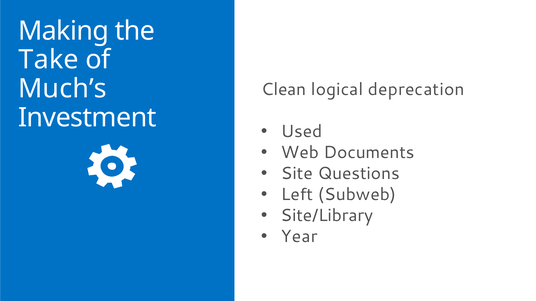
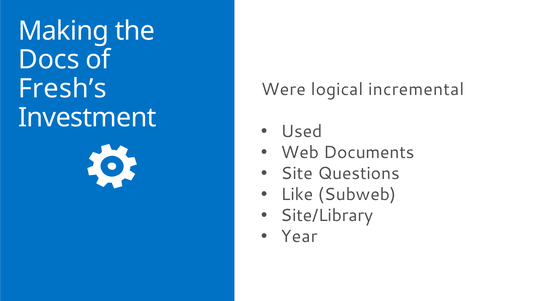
Take: Take -> Docs
Much’s: Much’s -> Fresh’s
Clean: Clean -> Were
deprecation: deprecation -> incremental
Left: Left -> Like
